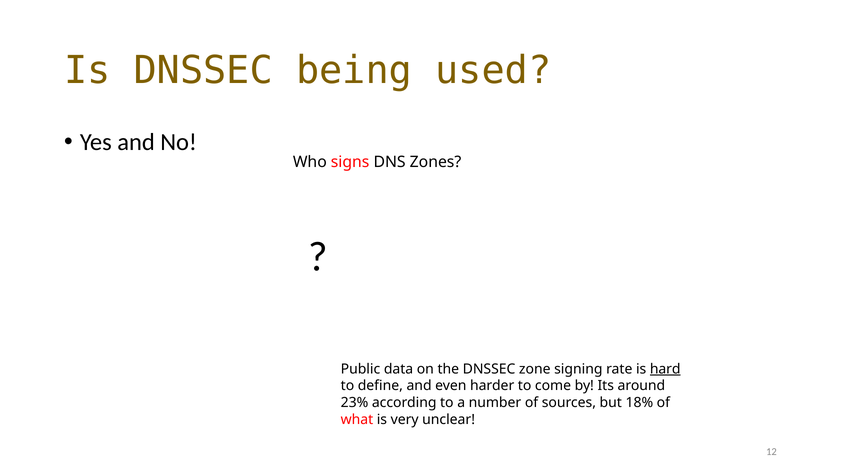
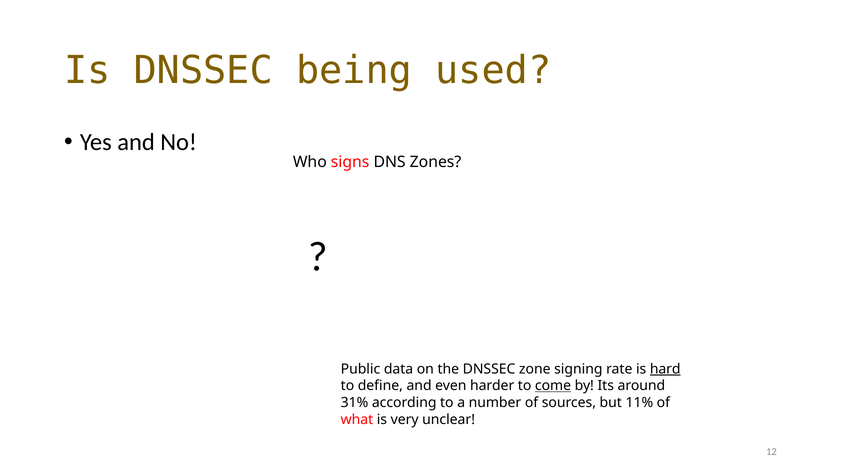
come underline: none -> present
23%: 23% -> 31%
18%: 18% -> 11%
